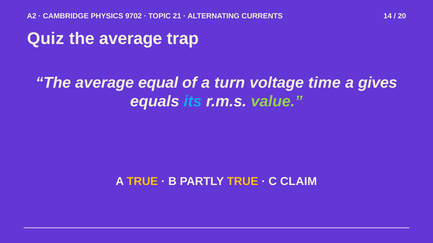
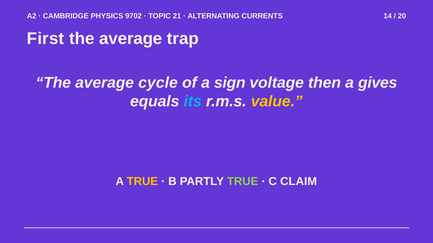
Quiz: Quiz -> First
equal: equal -> cycle
turn: turn -> sign
time: time -> then
value colour: light green -> yellow
TRUE at (243, 182) colour: yellow -> light green
